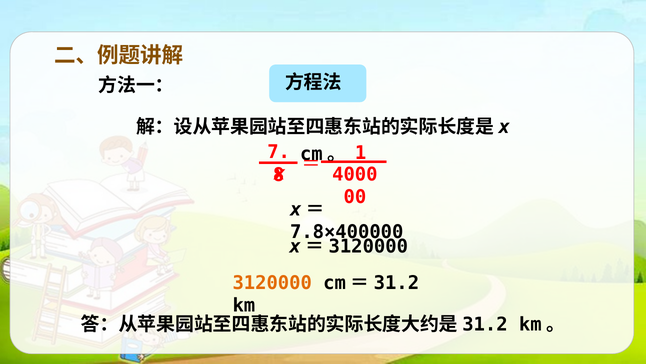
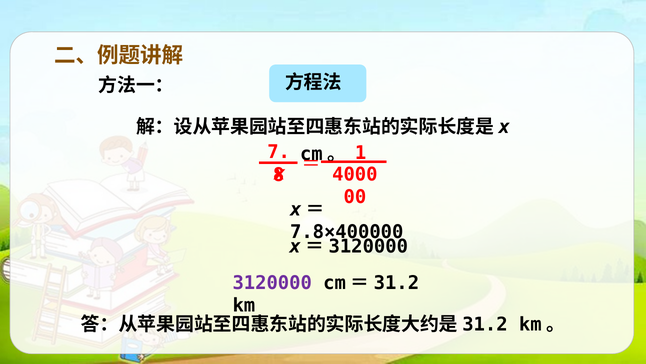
3120000 colour: orange -> purple
